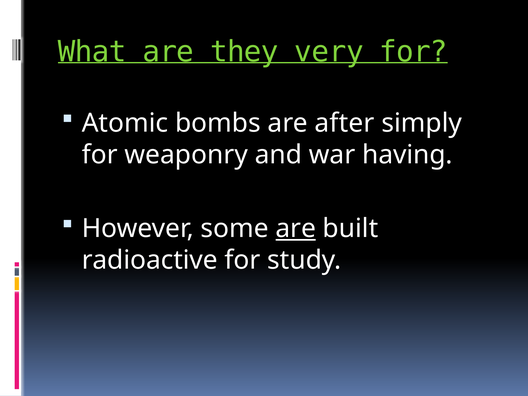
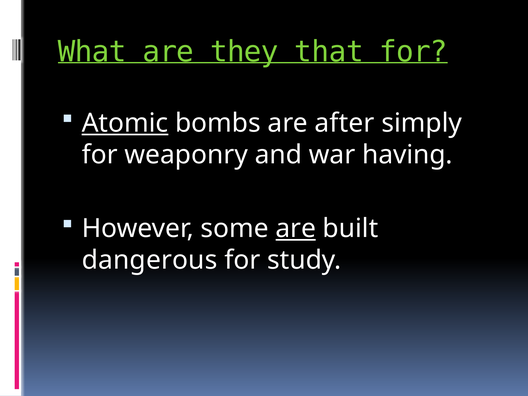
very: very -> that
Atomic underline: none -> present
radioactive: radioactive -> dangerous
